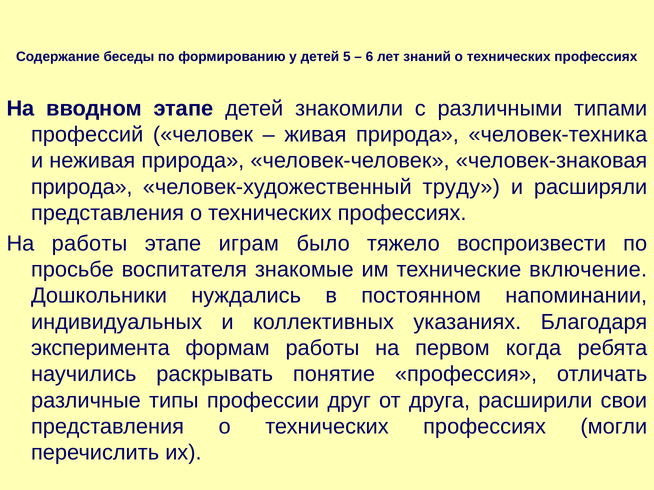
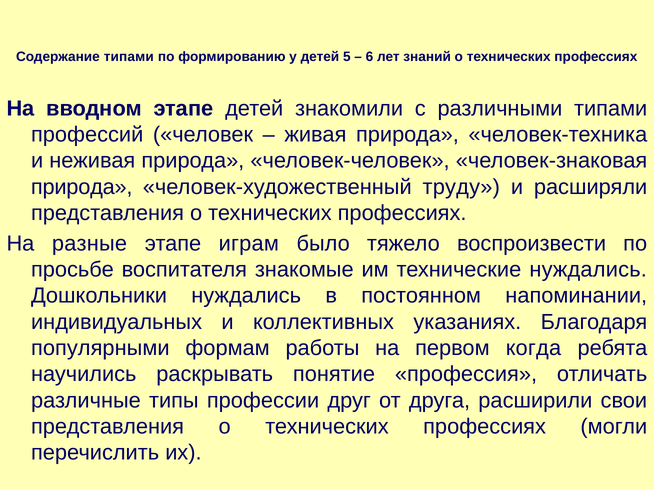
Содержание беседы: беседы -> типами
На работы: работы -> разные
технические включение: включение -> нуждались
эксперимента: эксперимента -> популярными
